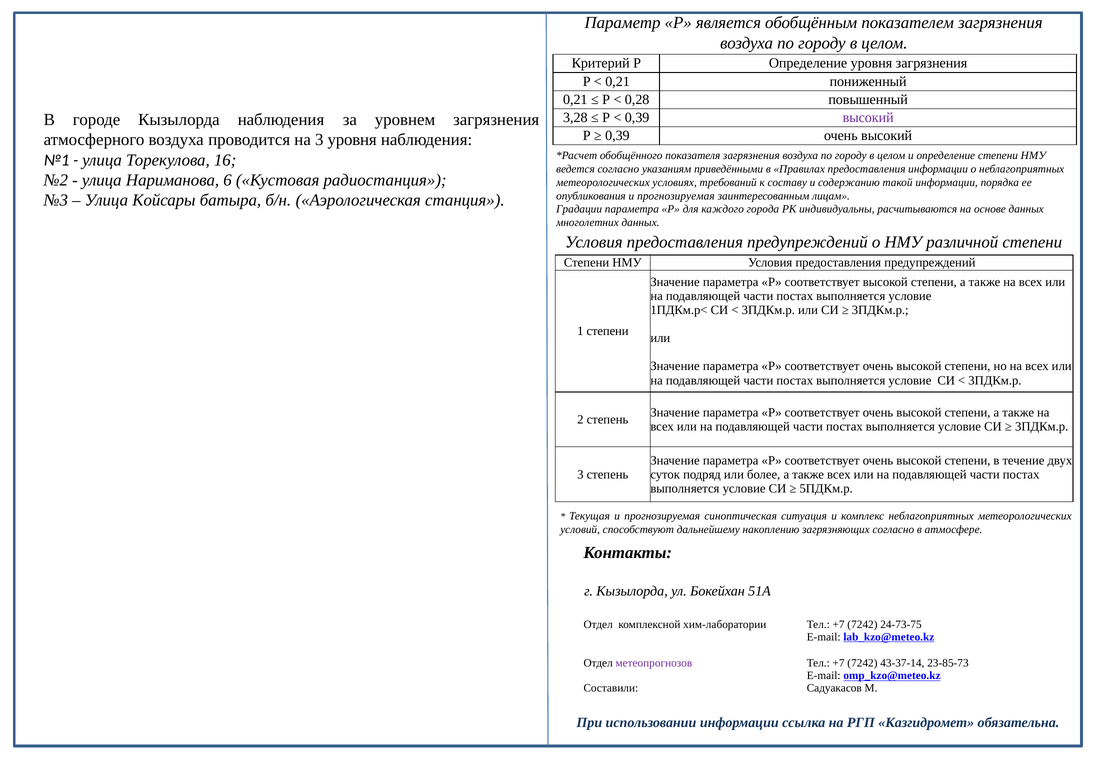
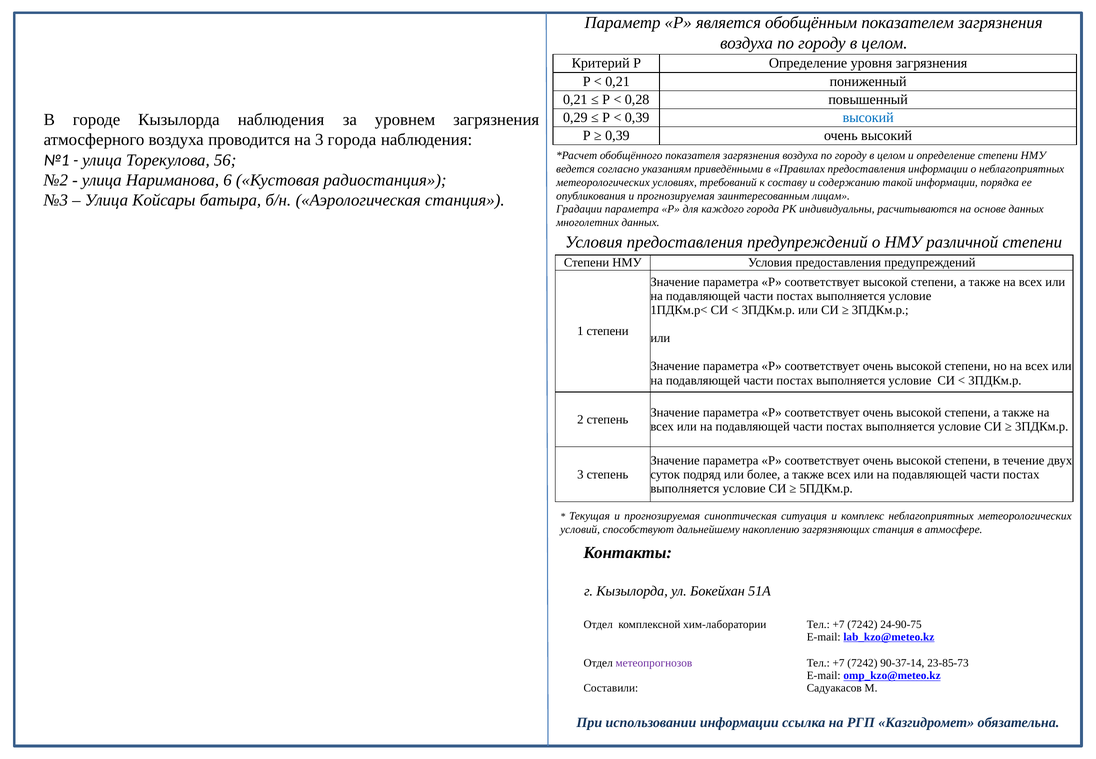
3,28: 3,28 -> 0,29
высокий at (868, 118) colour: purple -> blue
3 уровня: уровня -> города
16: 16 -> 56
загрязняющих согласно: согласно -> станция
24-73-75: 24-73-75 -> 24-90-75
43-37-14: 43-37-14 -> 90-37-14
